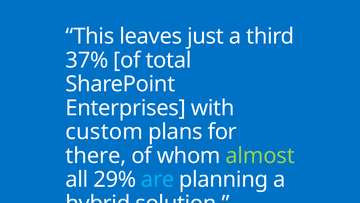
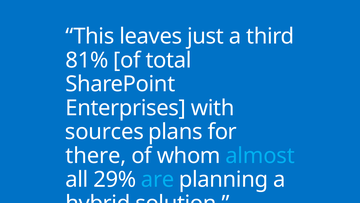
37%: 37% -> 81%
custom: custom -> sources
almost colour: light green -> light blue
